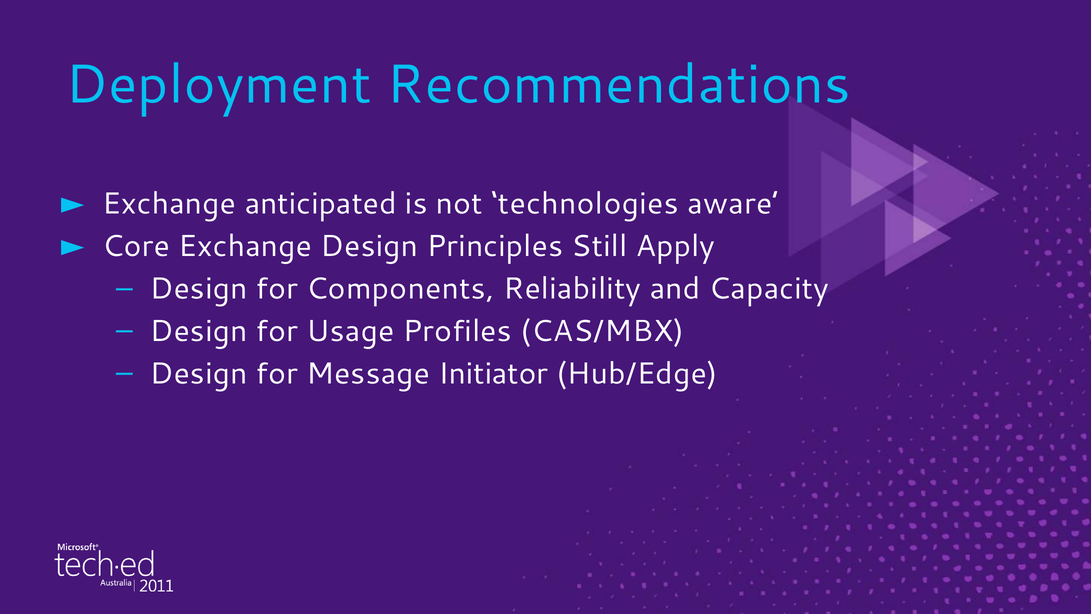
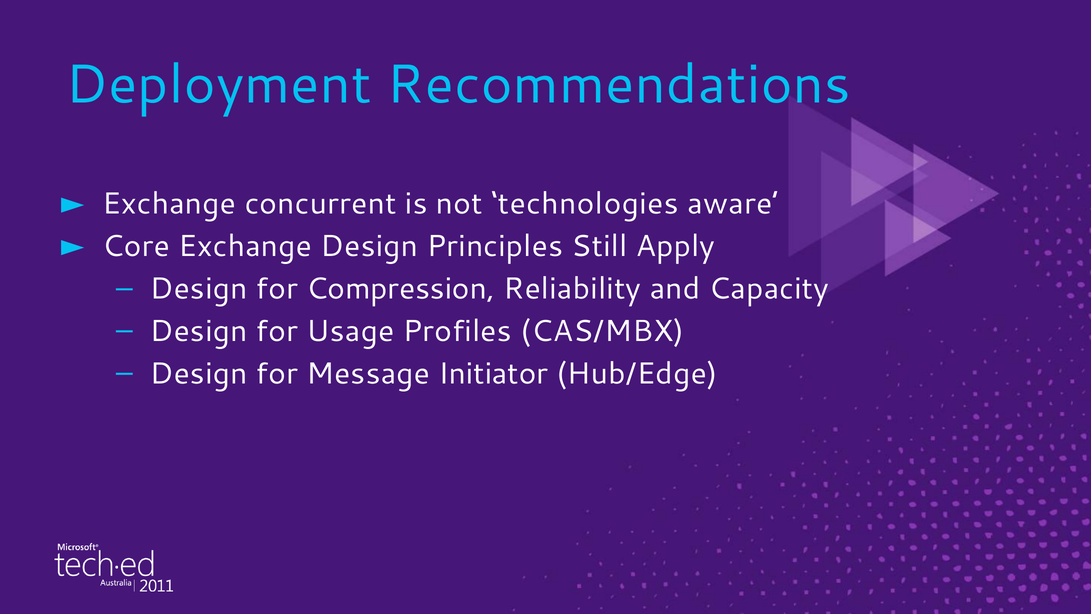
anticipated: anticipated -> concurrent
Components: Components -> Compression
